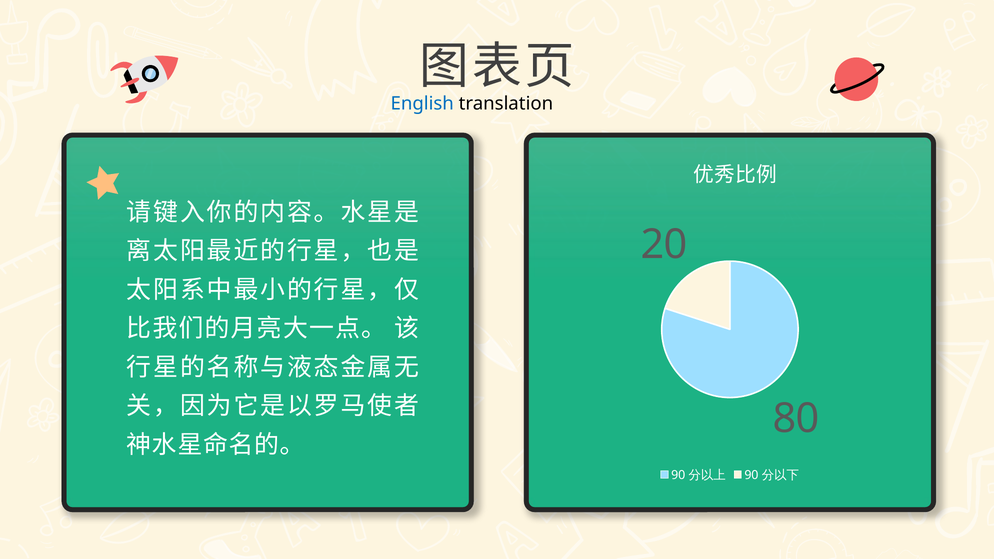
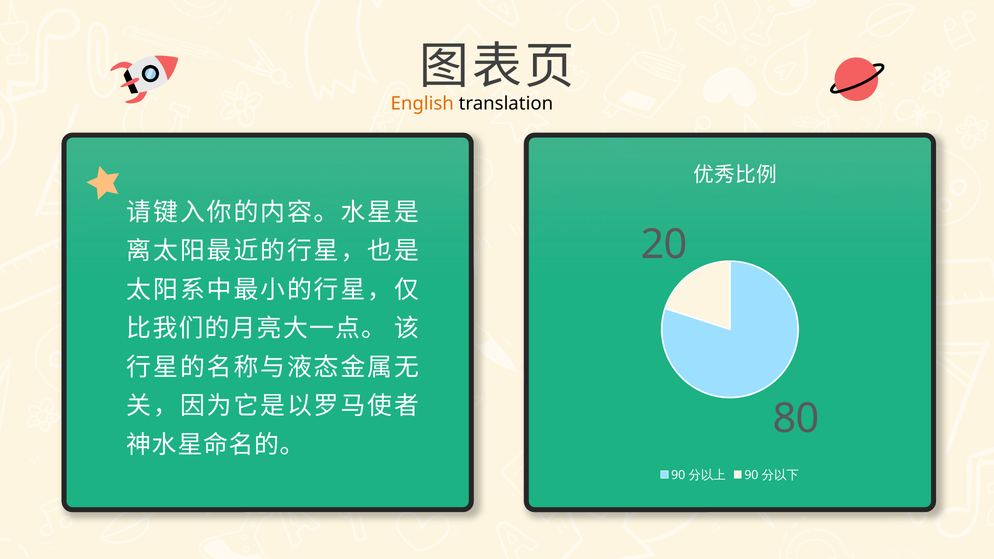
English colour: blue -> orange
